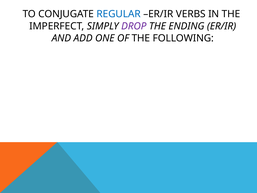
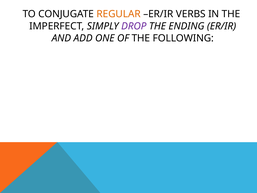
REGULAR colour: blue -> orange
